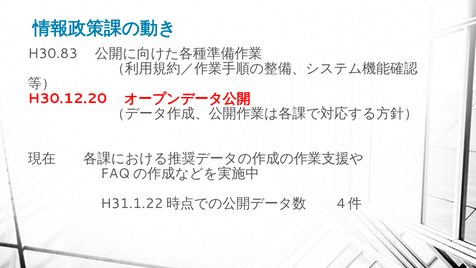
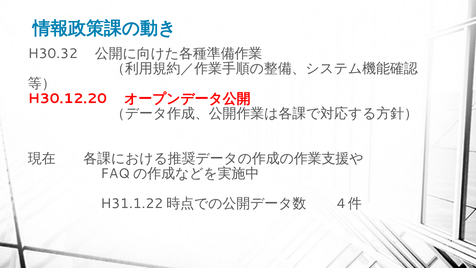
H30.83: H30.83 -> H30.32
